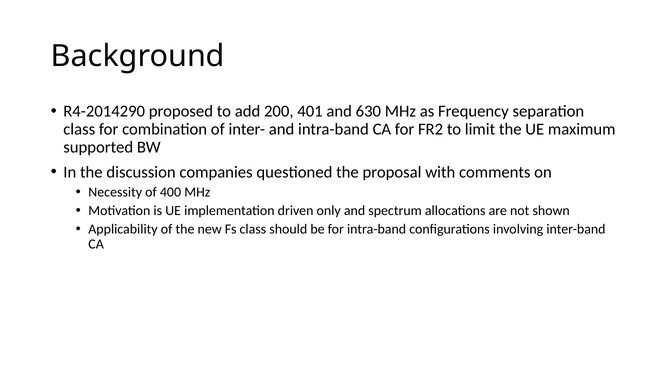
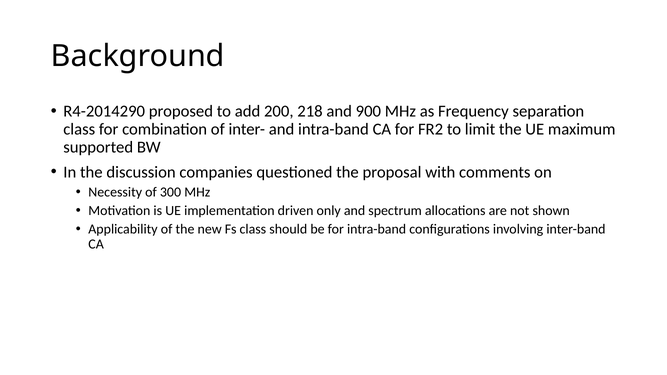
401: 401 -> 218
630: 630 -> 900
400: 400 -> 300
